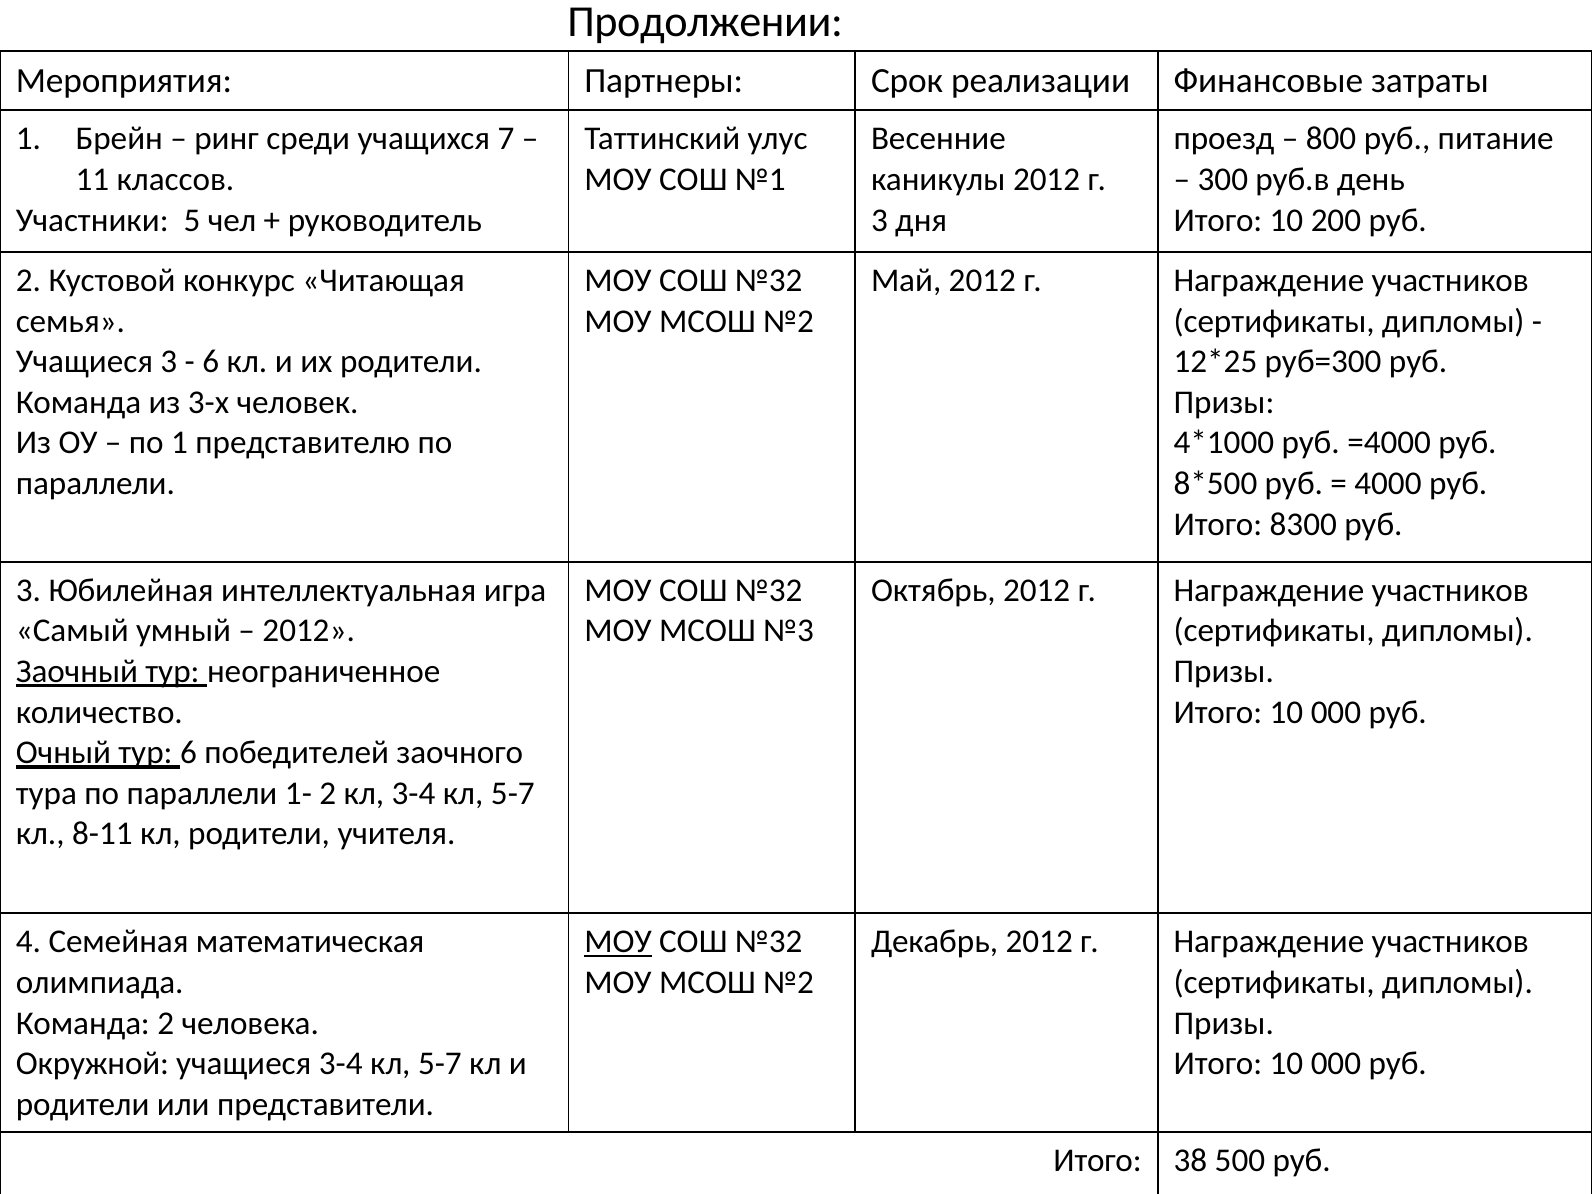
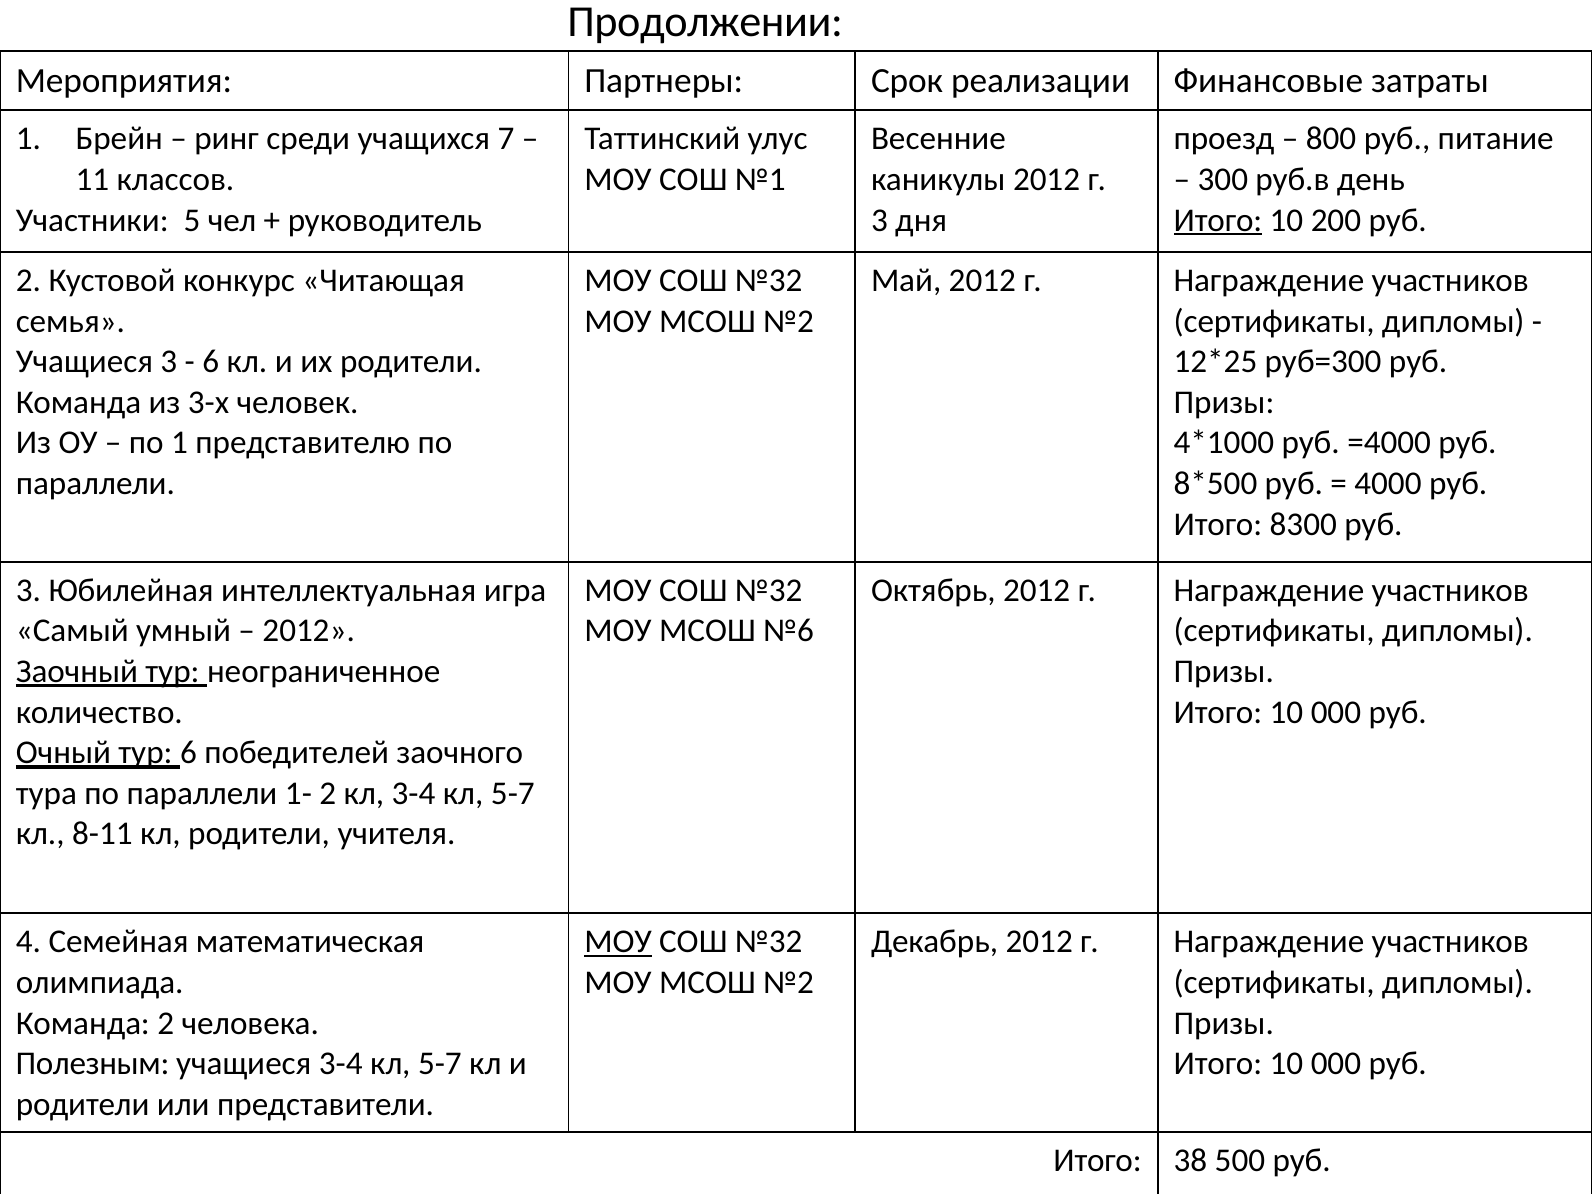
Итого at (1218, 220) underline: none -> present
№3: №3 -> №6
Окружной: Окружной -> Полезным
